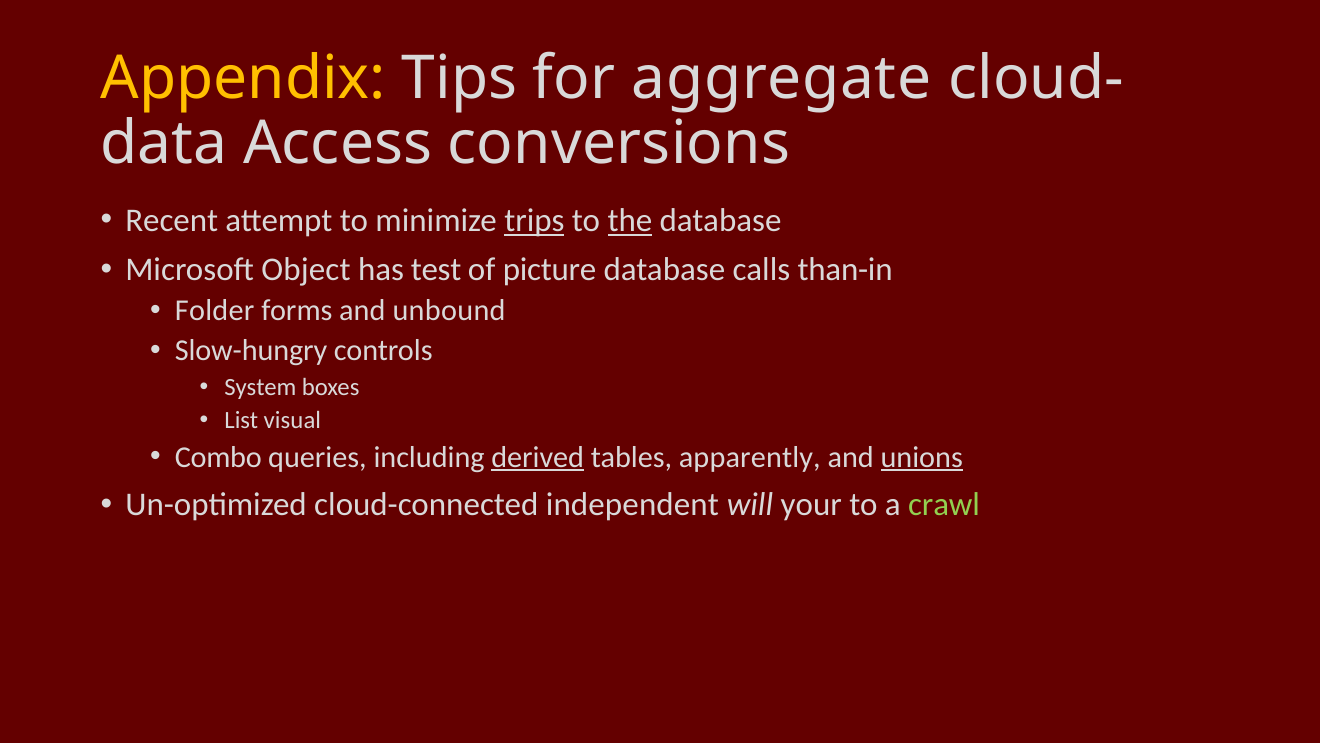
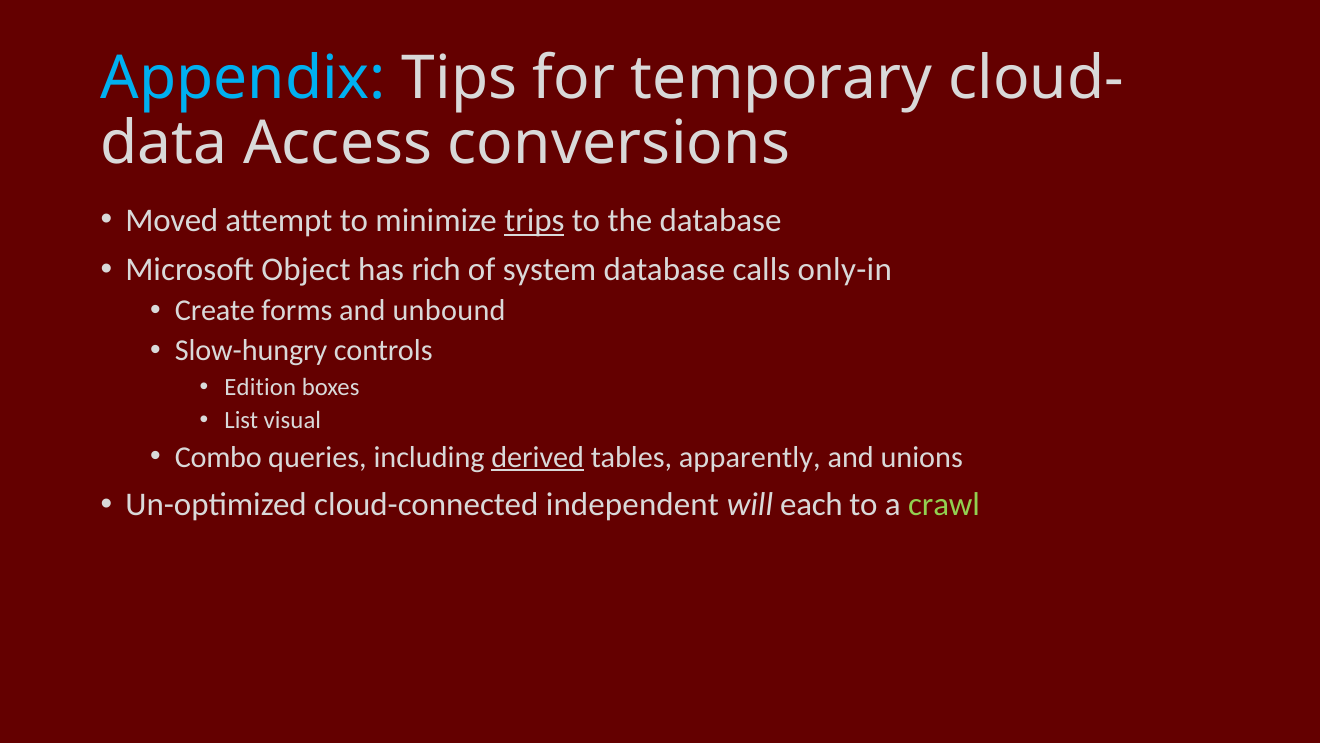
Appendix colour: yellow -> light blue
aggregate: aggregate -> temporary
Recent: Recent -> Moved
the underline: present -> none
test: test -> rich
picture: picture -> system
than-in: than-in -> only-in
Folder: Folder -> Create
System: System -> Edition
unions underline: present -> none
your: your -> each
